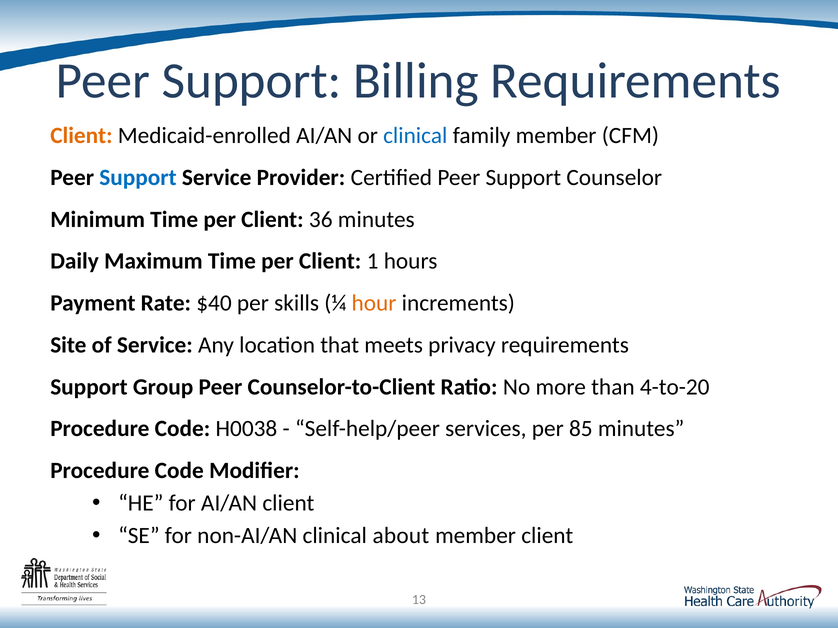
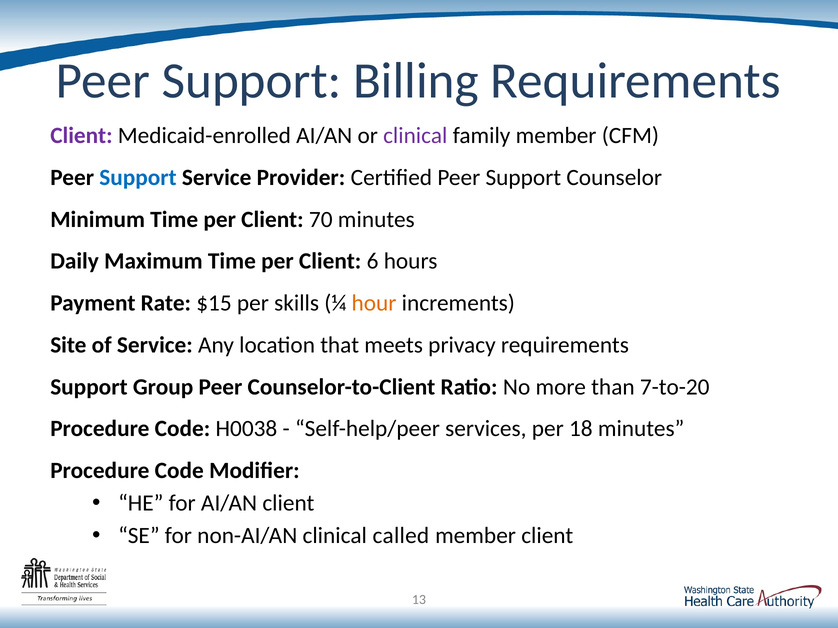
Client at (81, 136) colour: orange -> purple
clinical at (415, 136) colour: blue -> purple
36: 36 -> 70
1: 1 -> 6
$40: $40 -> $15
4-to-20: 4-to-20 -> 7-to-20
85: 85 -> 18
about: about -> called
